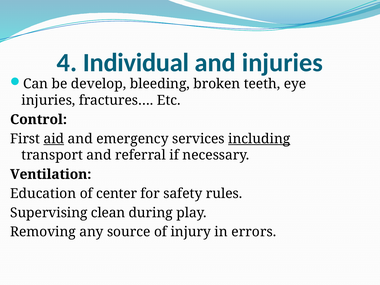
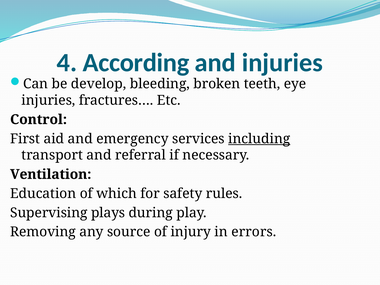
Individual: Individual -> According
aid underline: present -> none
center: center -> which
clean: clean -> plays
